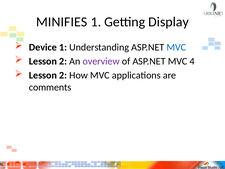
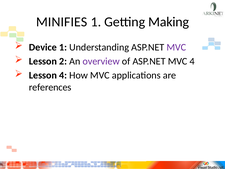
Display: Display -> Making
MVC at (176, 47) colour: blue -> purple
2 at (63, 75): 2 -> 4
comments: comments -> references
